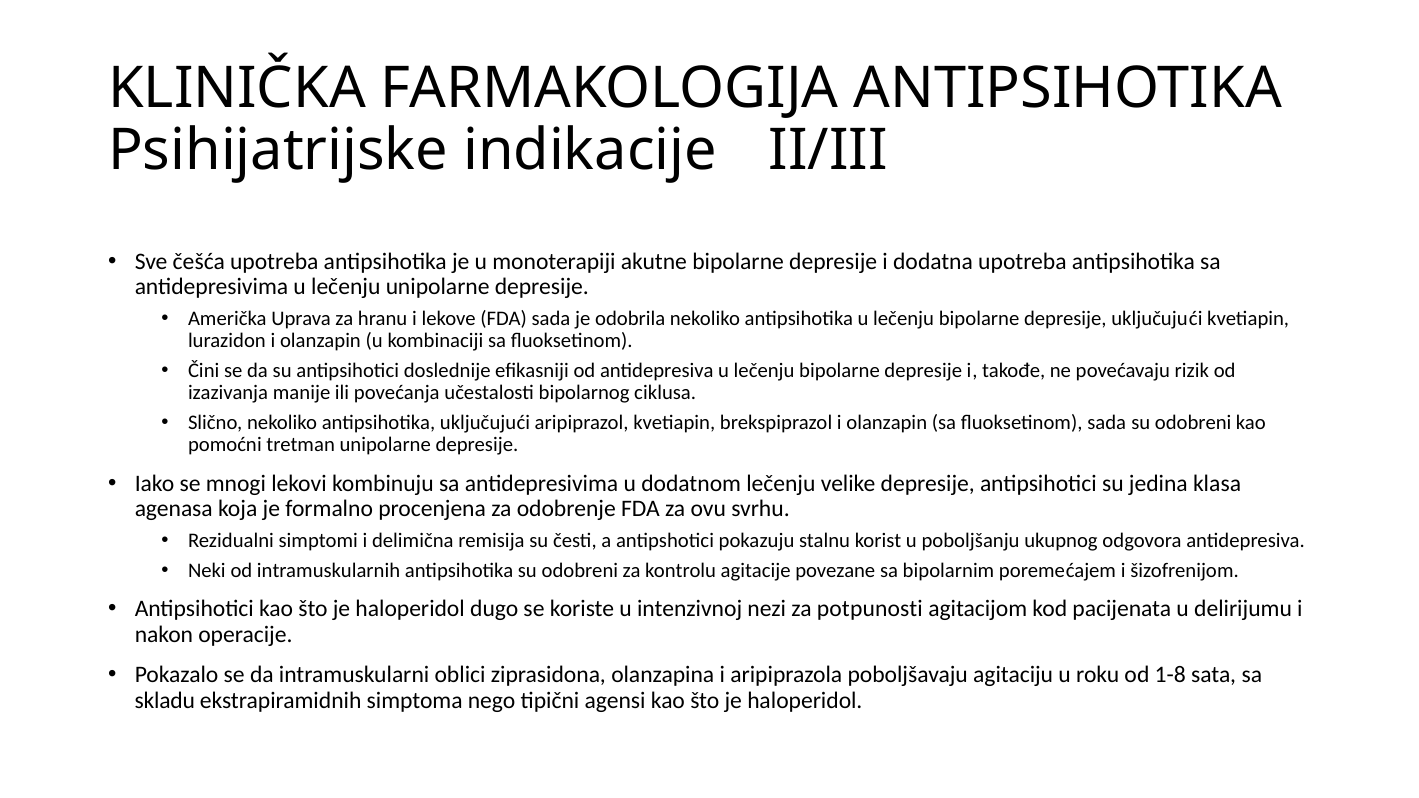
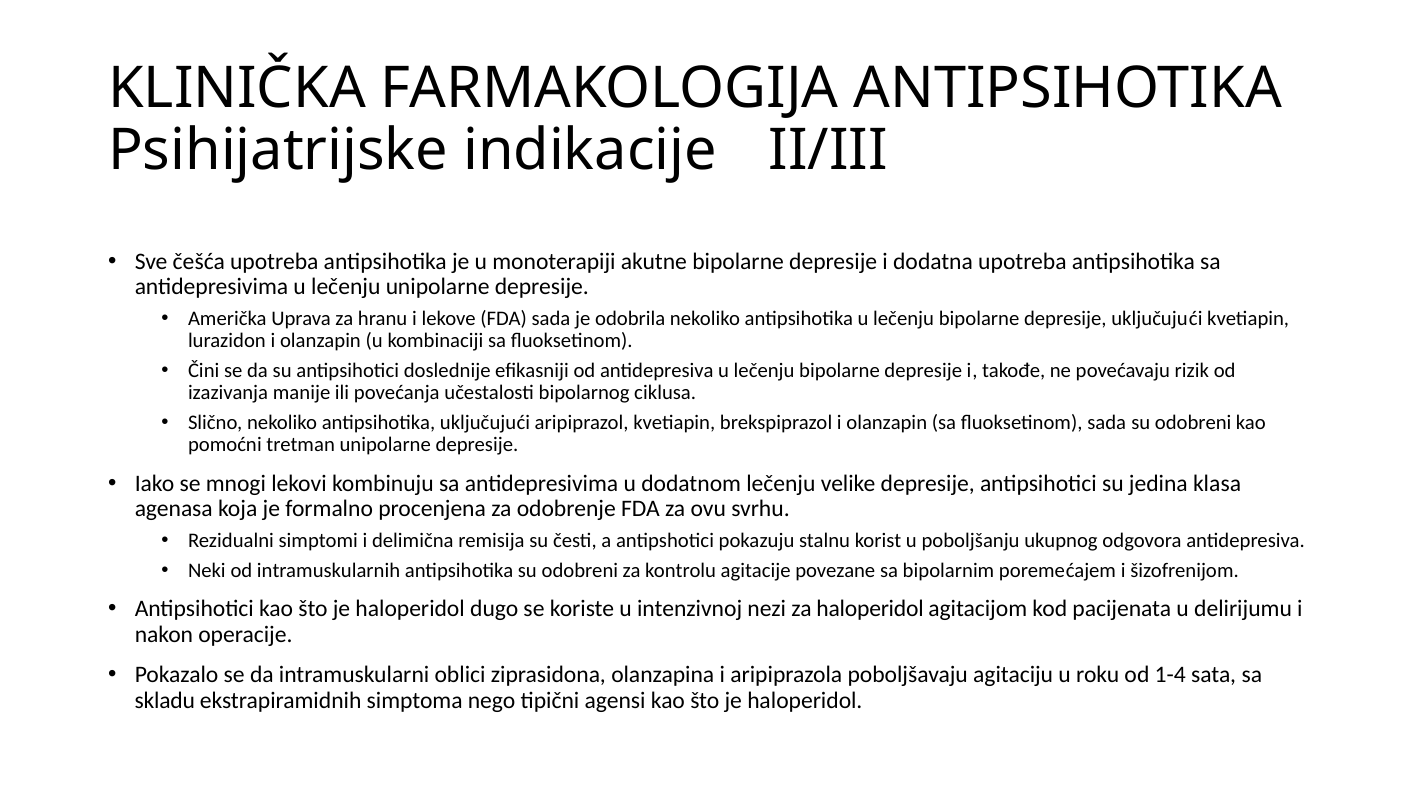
za potpunosti: potpunosti -> haloperidol
1-8: 1-8 -> 1-4
